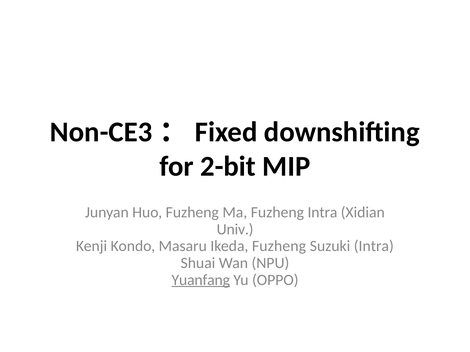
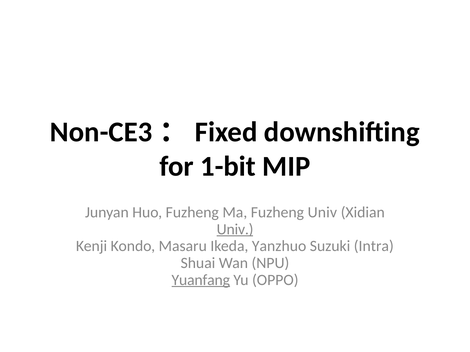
2-bit: 2-bit -> 1-bit
Fuzheng Intra: Intra -> Univ
Univ at (235, 230) underline: none -> present
Ikeda Fuzheng: Fuzheng -> Yanzhuo
